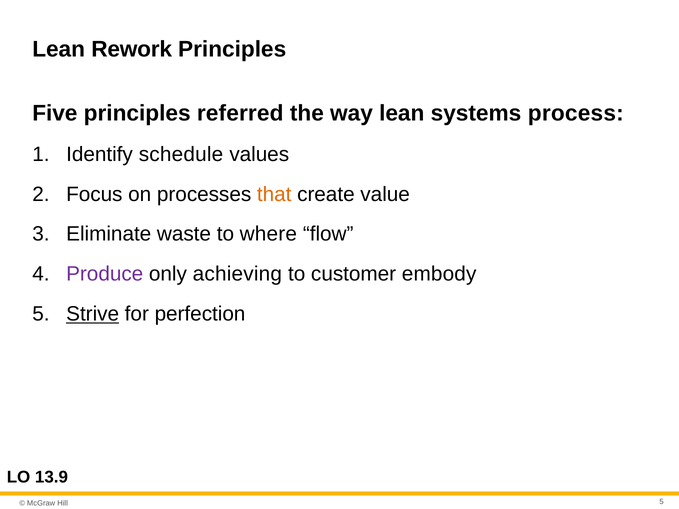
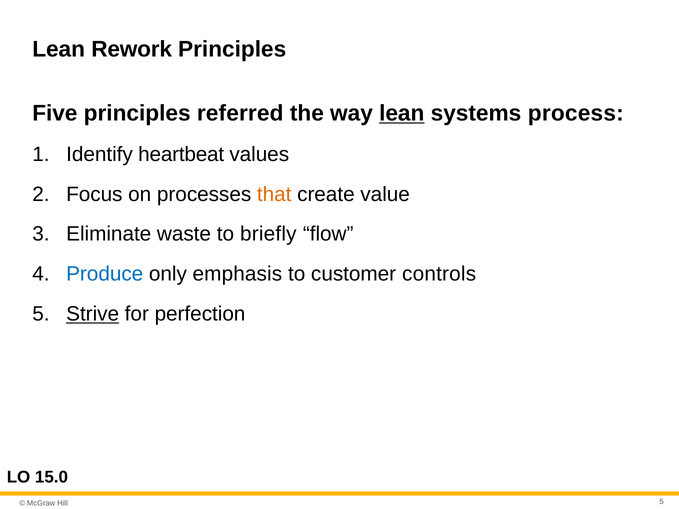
lean at (402, 113) underline: none -> present
schedule: schedule -> heartbeat
where: where -> briefly
Produce colour: purple -> blue
achieving: achieving -> emphasis
embody: embody -> controls
13.9: 13.9 -> 15.0
